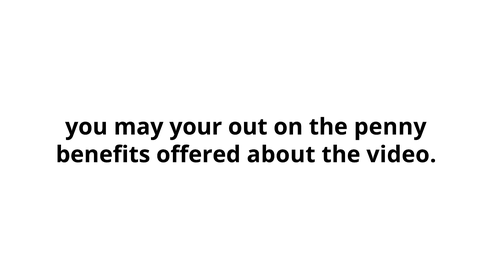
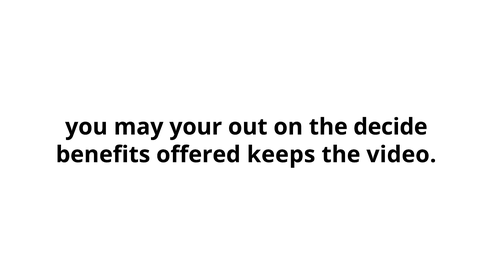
penny: penny -> decide
about: about -> keeps
